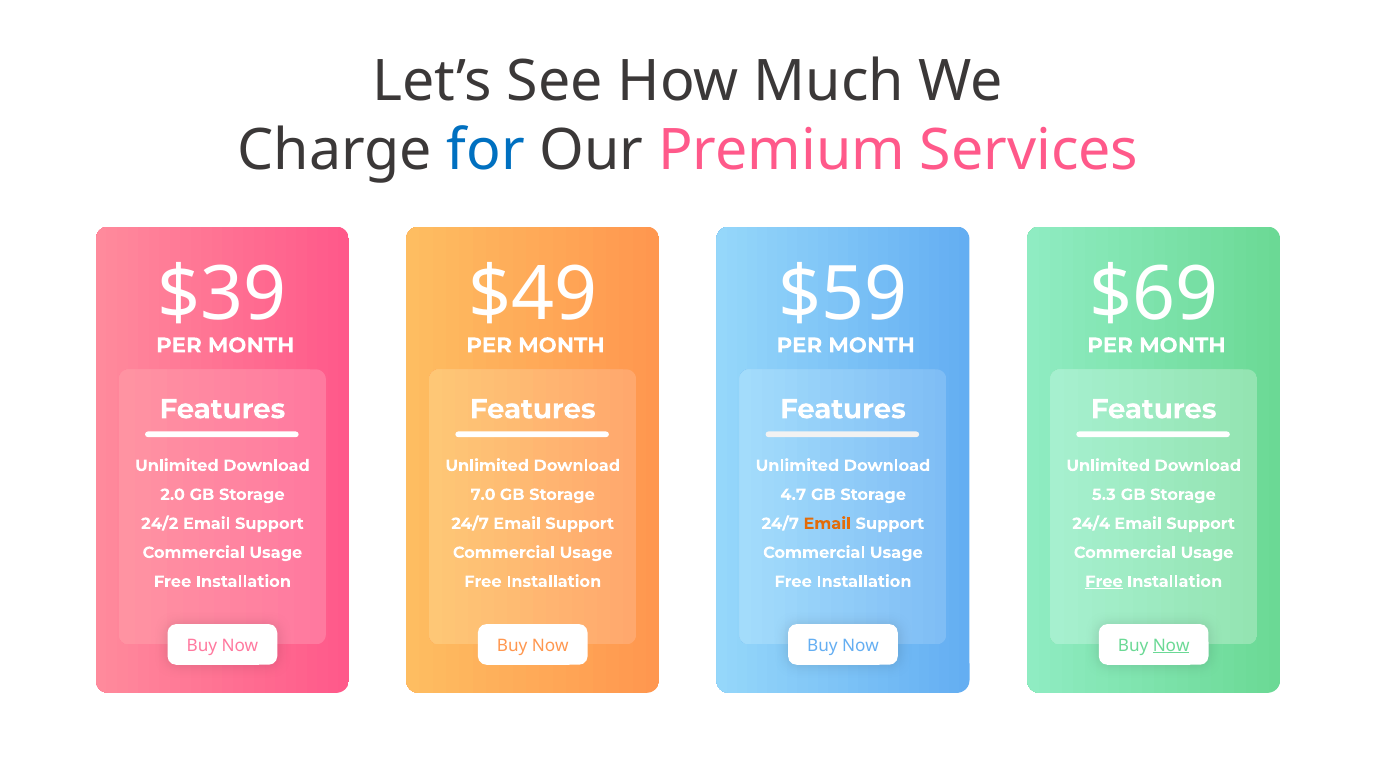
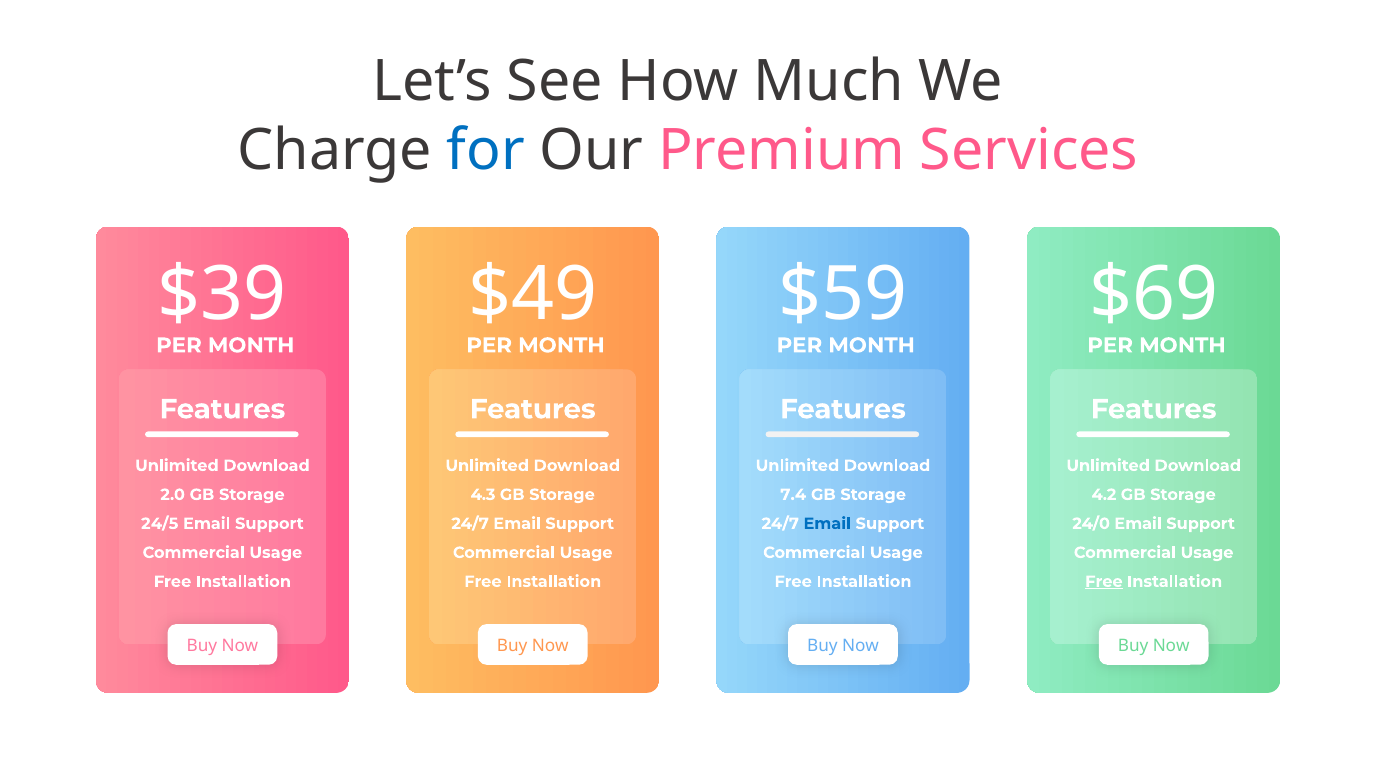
7.0: 7.0 -> 4.3
4.7: 4.7 -> 7.4
5.3: 5.3 -> 4.2
24/2: 24/2 -> 24/5
Email at (827, 524) colour: orange -> blue
24/4: 24/4 -> 24/0
Now at (1171, 645) underline: present -> none
